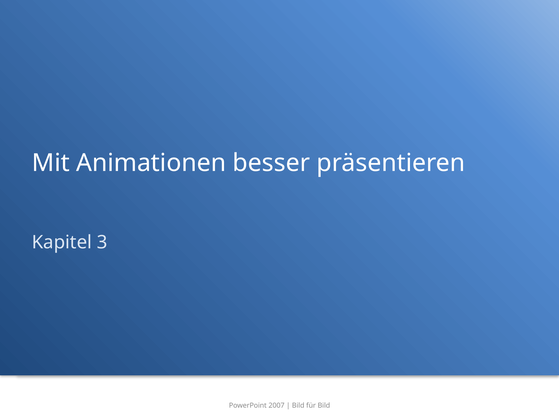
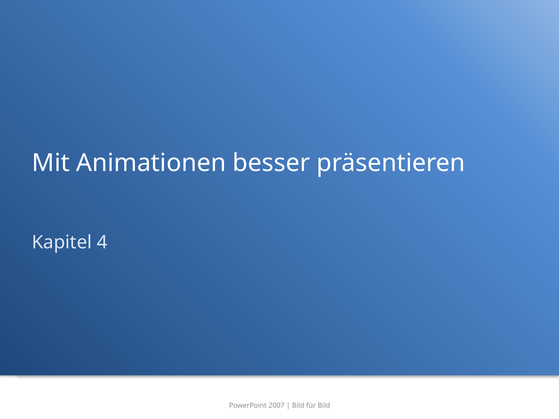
3: 3 -> 4
